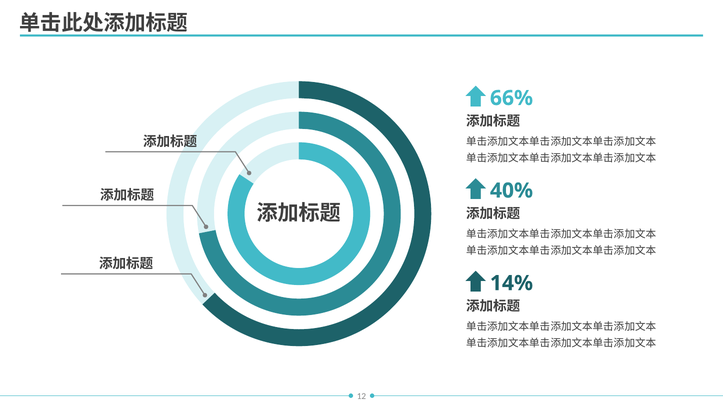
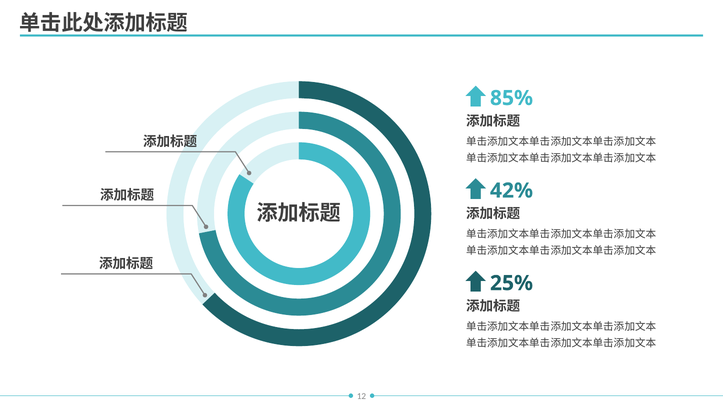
66%: 66% -> 85%
40%: 40% -> 42%
14%: 14% -> 25%
